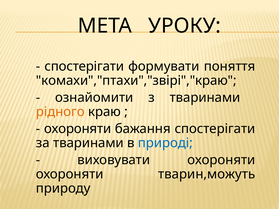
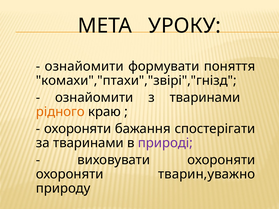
спостерігати at (84, 66): спостерігати -> ознайомити
комахи","птахи","звірі","краю: комахи","птахи","звірі","краю -> комахи","птахи","звірі","гнізд
природі colour: blue -> purple
тварин,можуть: тварин,можуть -> тварин,уважно
